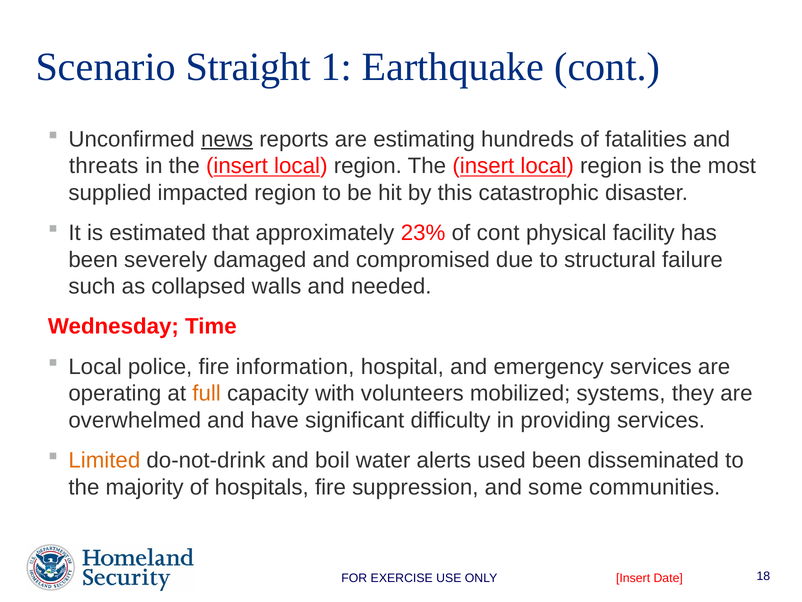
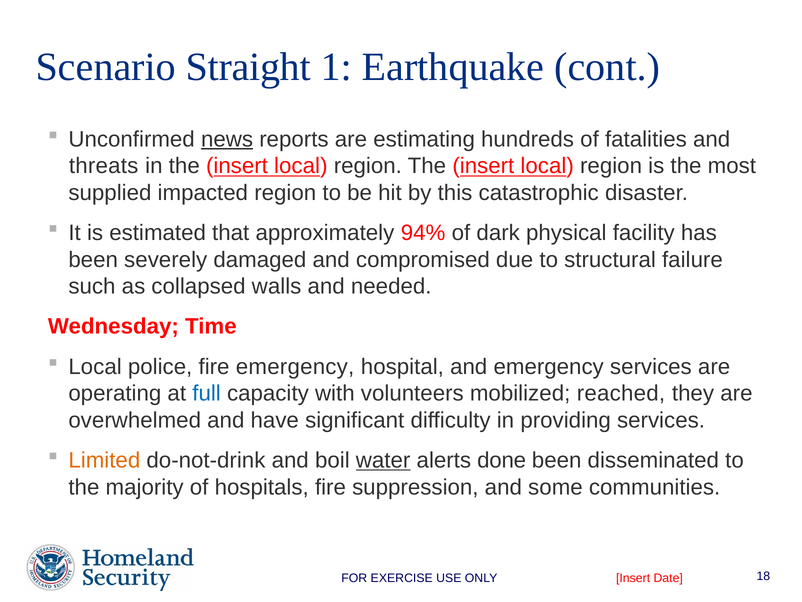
23%: 23% -> 94%
of cont: cont -> dark
fire information: information -> emergency
full colour: orange -> blue
systems: systems -> reached
water underline: none -> present
used: used -> done
